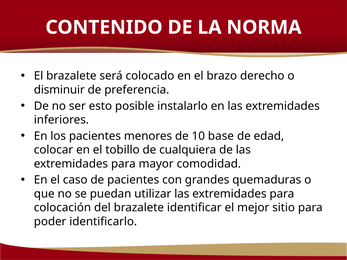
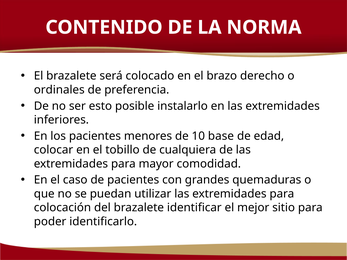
disminuir: disminuir -> ordinales
